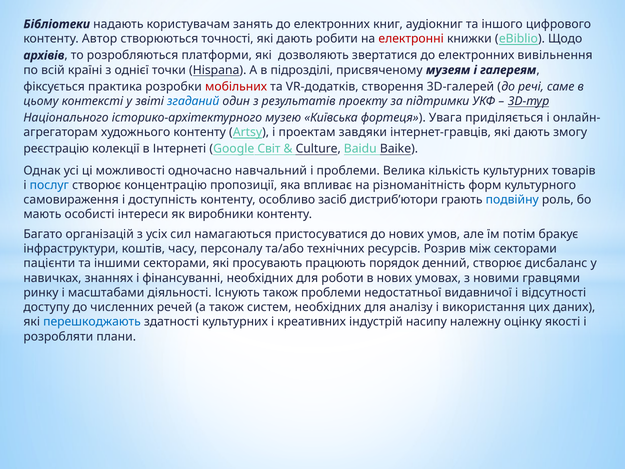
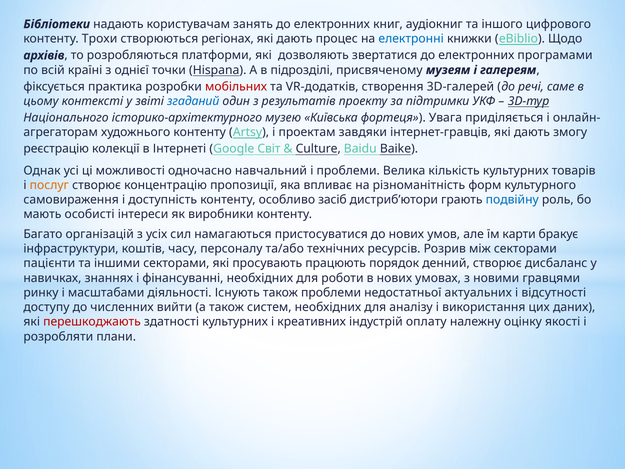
Автор: Автор -> Трохи
точності: точності -> регіонах
робити: робити -> процес
електронні colour: red -> blue
вивільнення: вивільнення -> програмами
послуг colour: blue -> orange
потім: потім -> карти
видавничої: видавничої -> актуальних
речей: речей -> вийти
перешкоджають colour: blue -> red
насипу: насипу -> оплату
